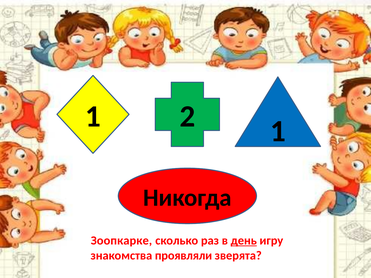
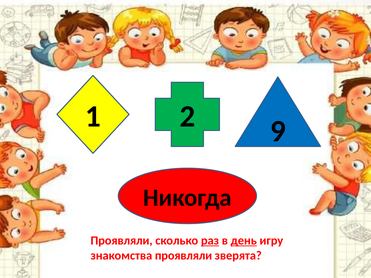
1 1: 1 -> 9
Зоопкарке at (121, 241): Зоопкарке -> Проявляли
раз underline: none -> present
